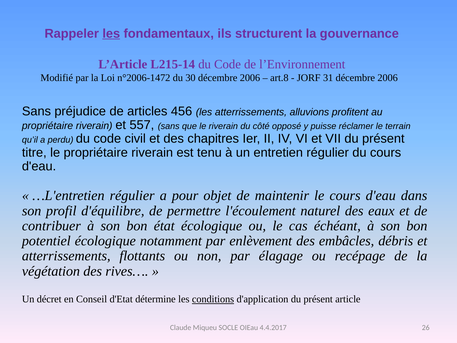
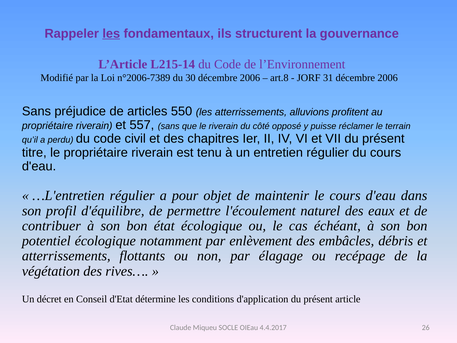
n°2006-1472: n°2006-1472 -> n°2006-7389
456: 456 -> 550
conditions underline: present -> none
